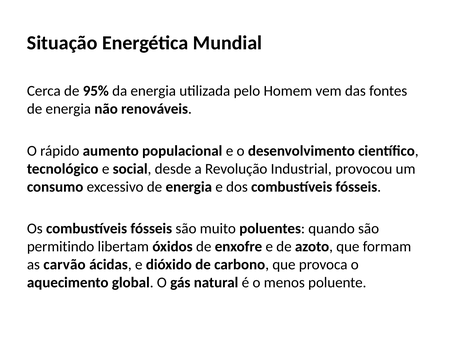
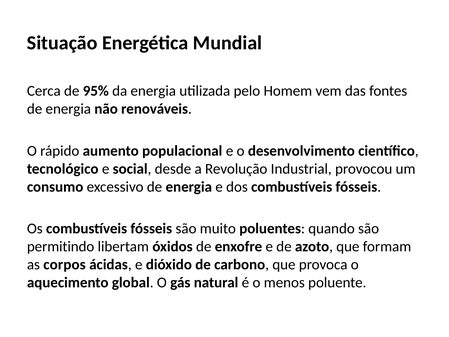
carvão: carvão -> corpos
